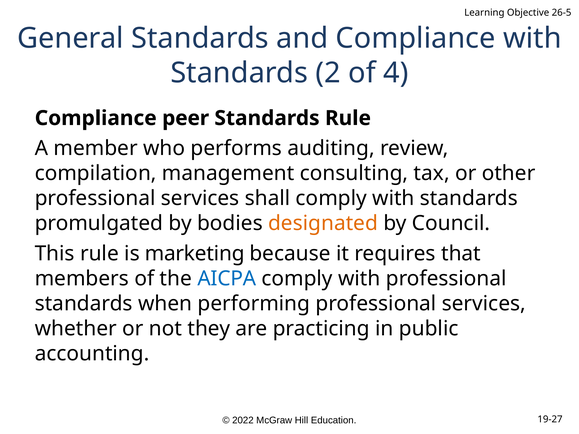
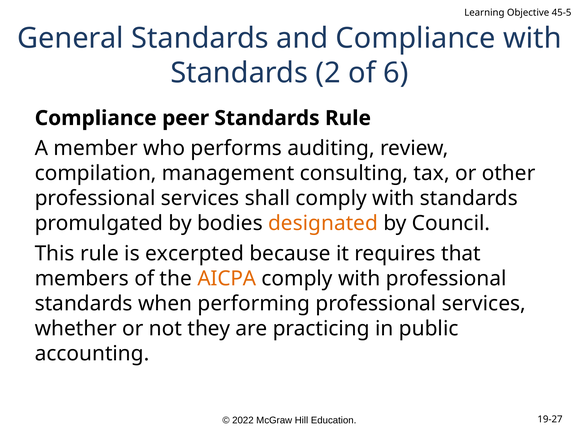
26-5: 26-5 -> 45-5
4: 4 -> 6
marketing: marketing -> excerpted
AICPA colour: blue -> orange
